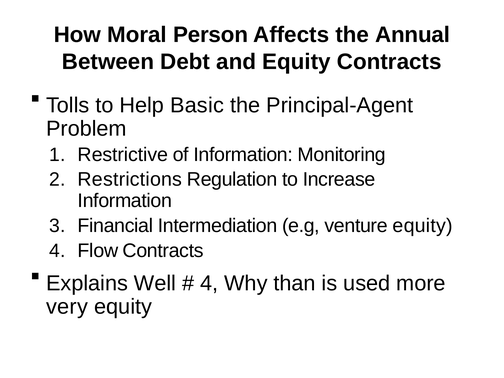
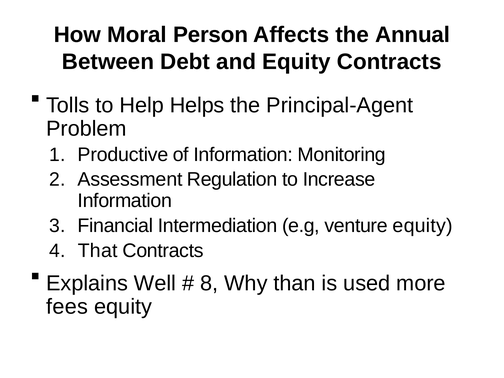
Basic: Basic -> Helps
Restrictive: Restrictive -> Productive
Restrictions: Restrictions -> Assessment
Flow: Flow -> That
4 at (209, 283): 4 -> 8
very: very -> fees
